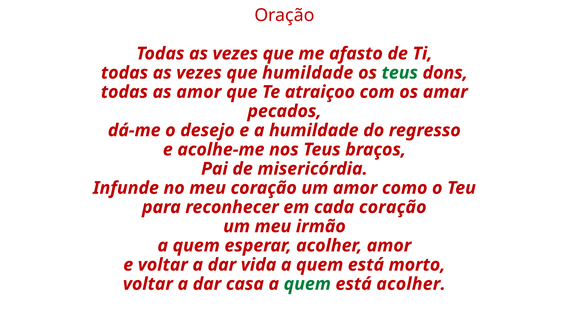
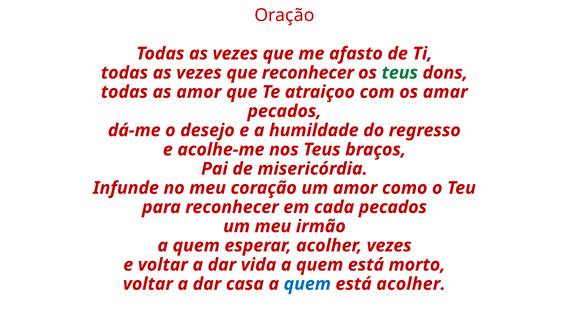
que humildade: humildade -> reconhecer
cada coração: coração -> pecados
acolher amor: amor -> vezes
quem at (307, 284) colour: green -> blue
